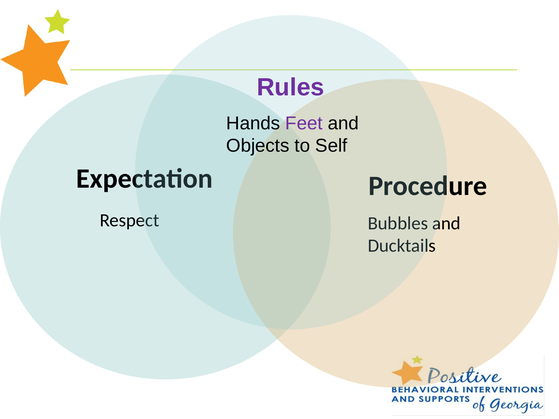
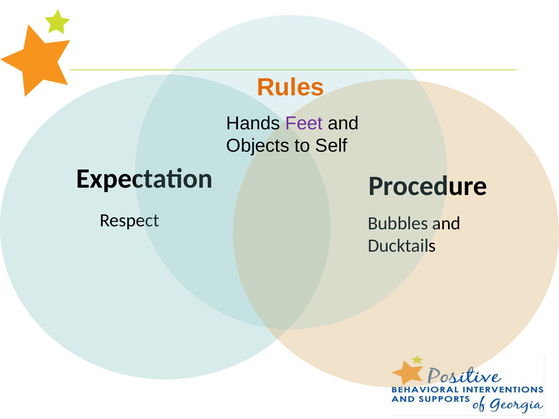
Rules colour: purple -> orange
